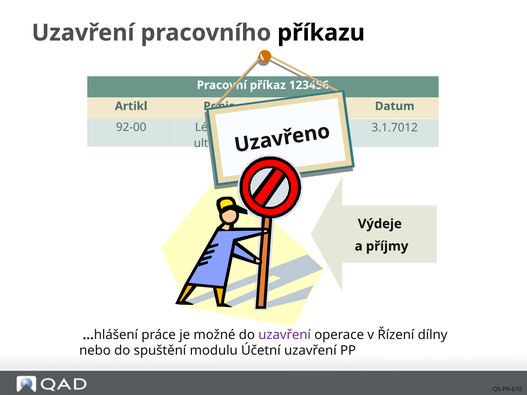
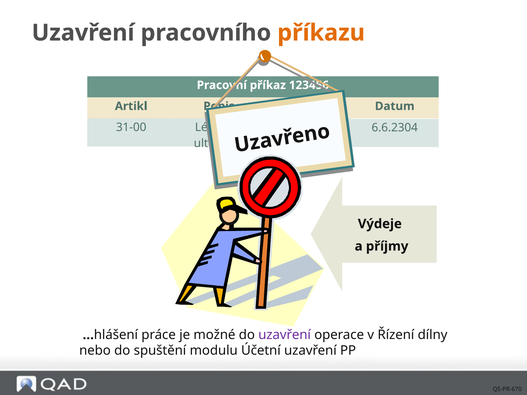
příkazu colour: black -> orange
92-00: 92-00 -> 31-00
3.1.7012: 3.1.7012 -> 6.6.2304
